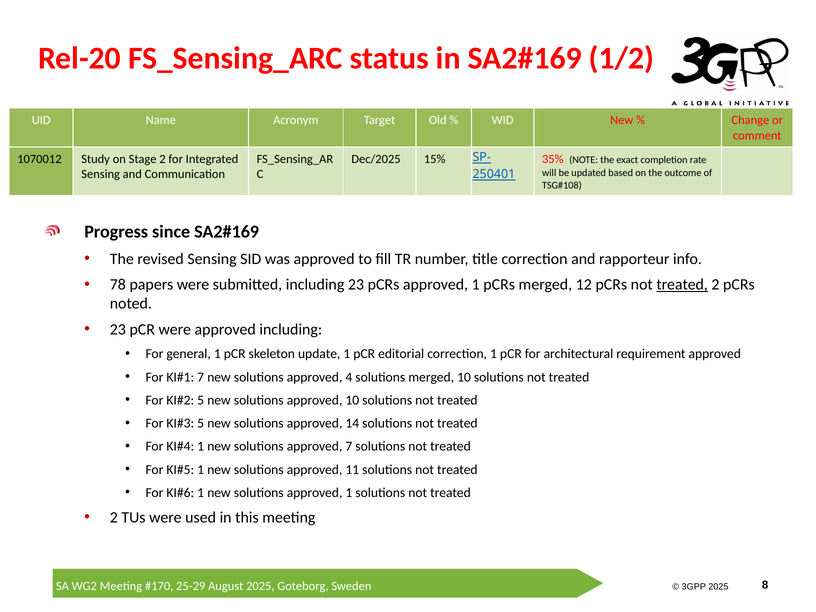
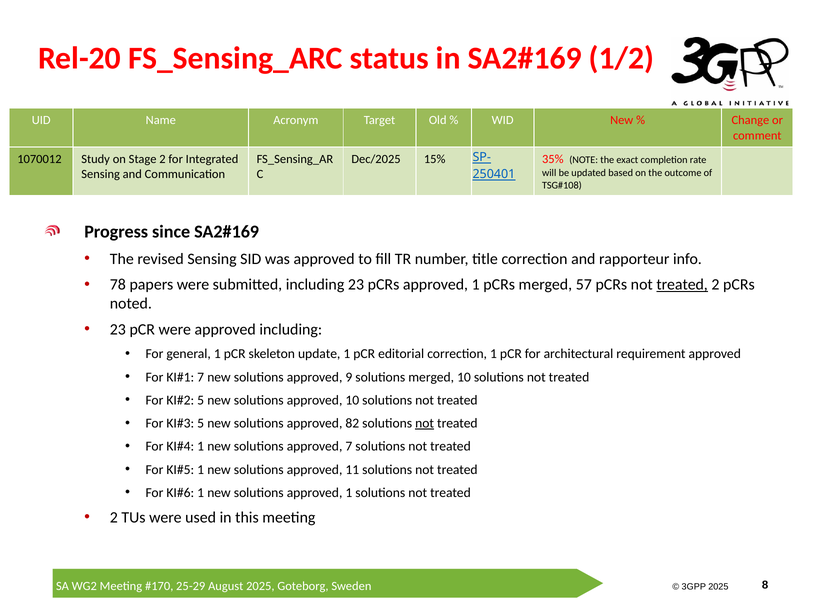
12: 12 -> 57
4: 4 -> 9
14: 14 -> 82
not at (425, 423) underline: none -> present
